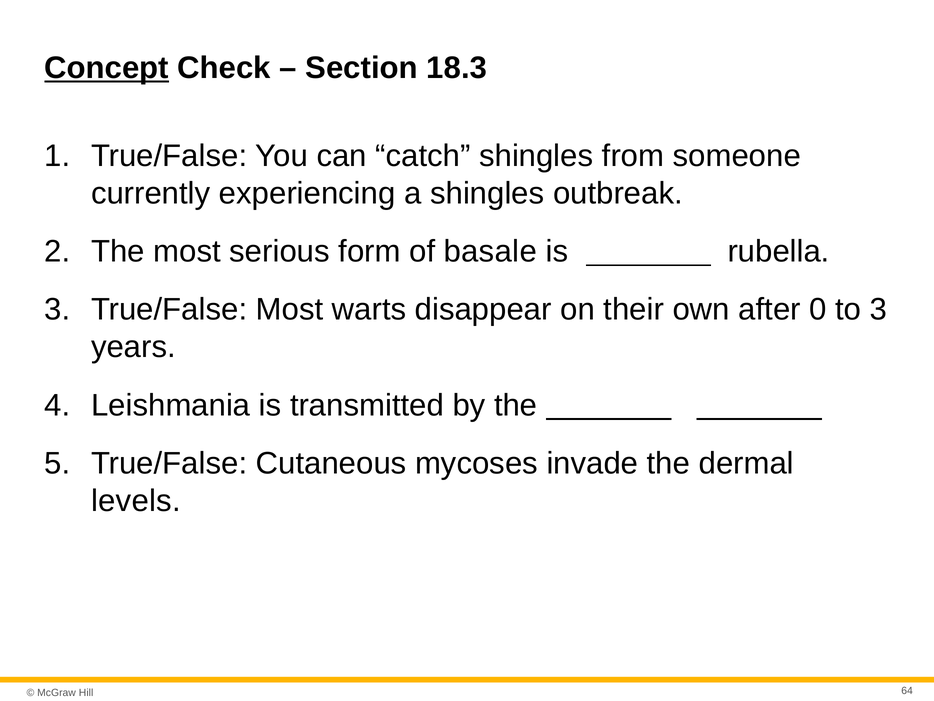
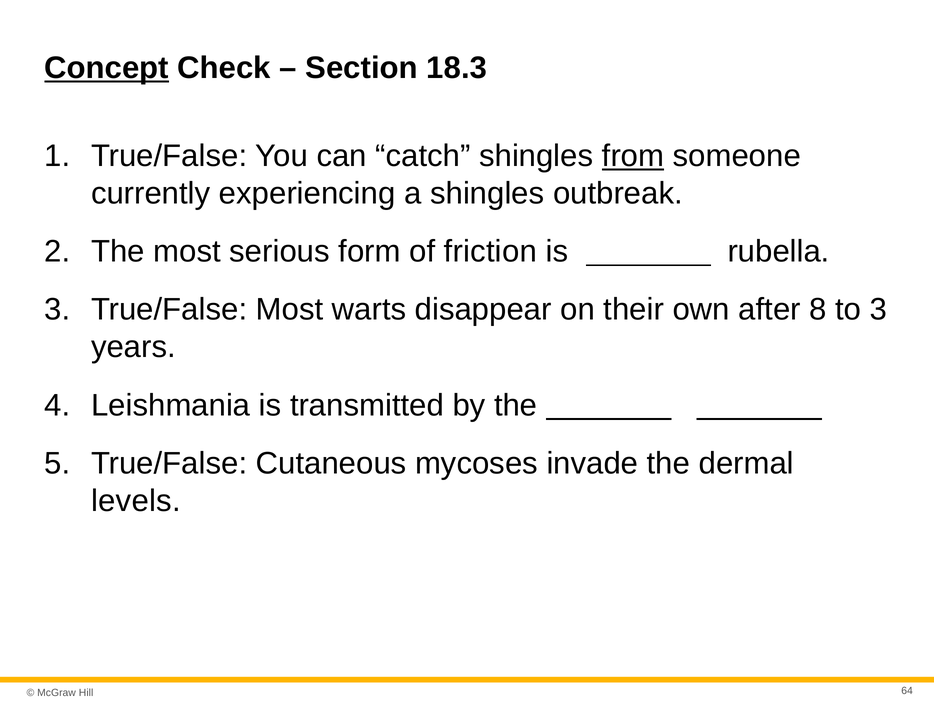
from underline: none -> present
basale: basale -> friction
0: 0 -> 8
